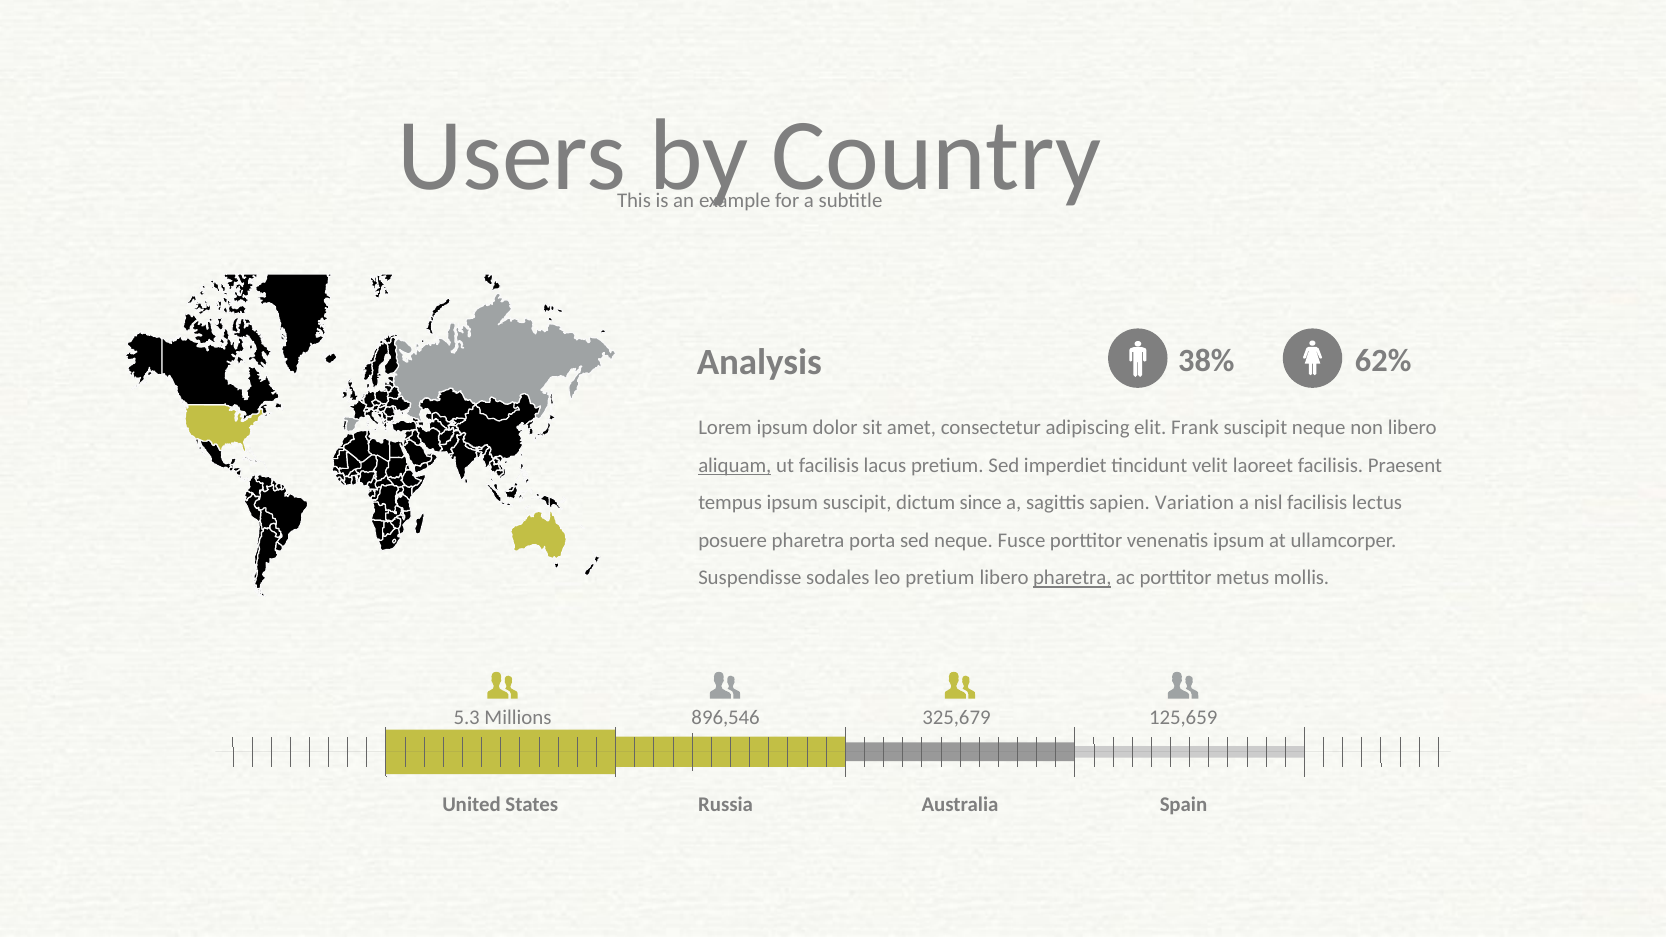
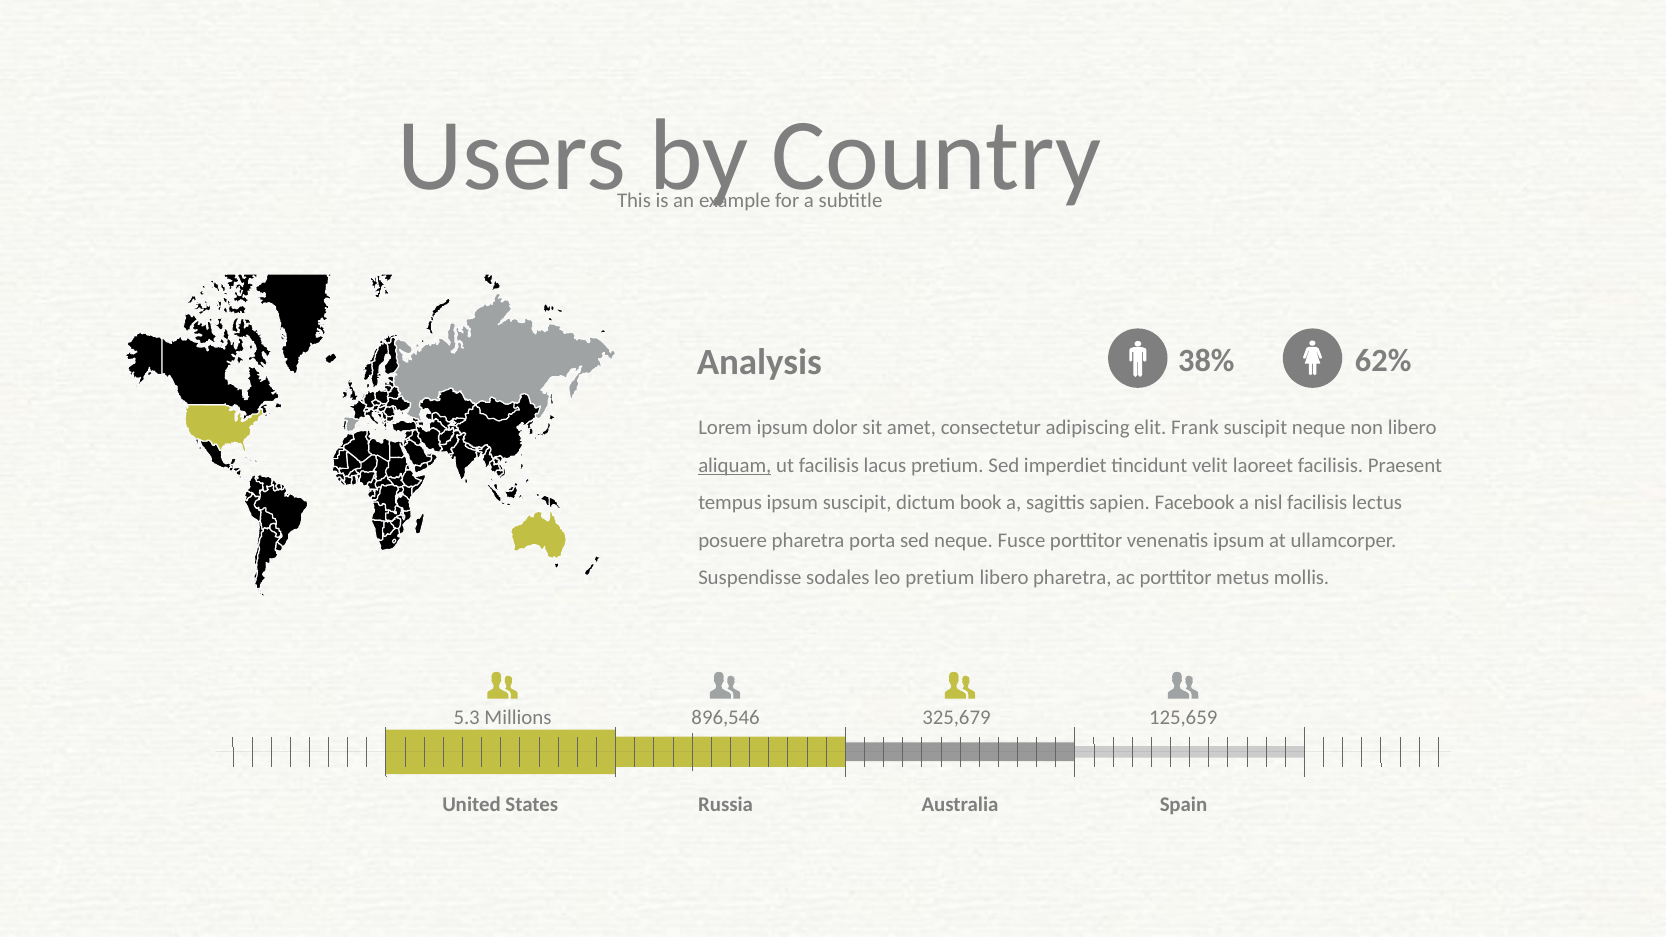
since: since -> book
Variation: Variation -> Facebook
pharetra at (1072, 578) underline: present -> none
